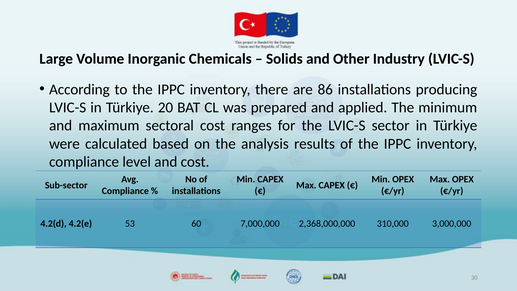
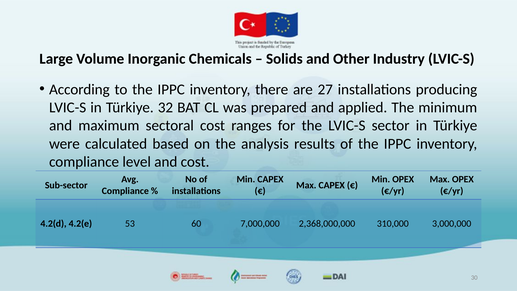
86: 86 -> 27
20: 20 -> 32
